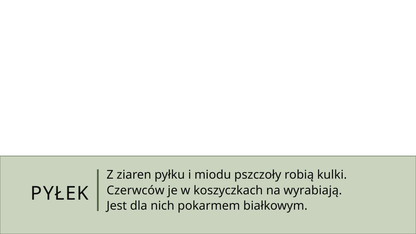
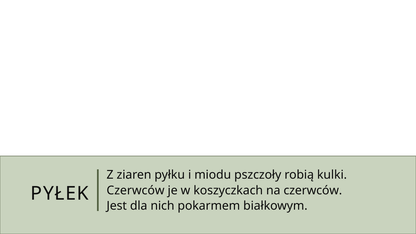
na wyrabiają: wyrabiają -> czerwców
